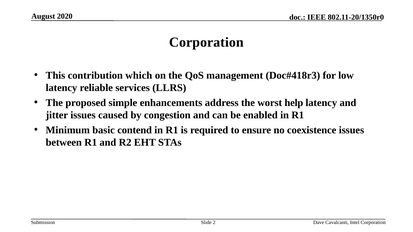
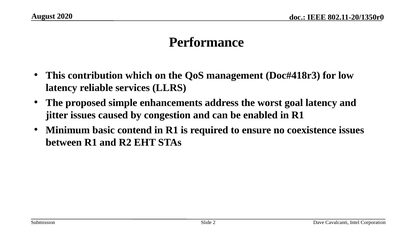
Corporation at (206, 42): Corporation -> Performance
help: help -> goal
